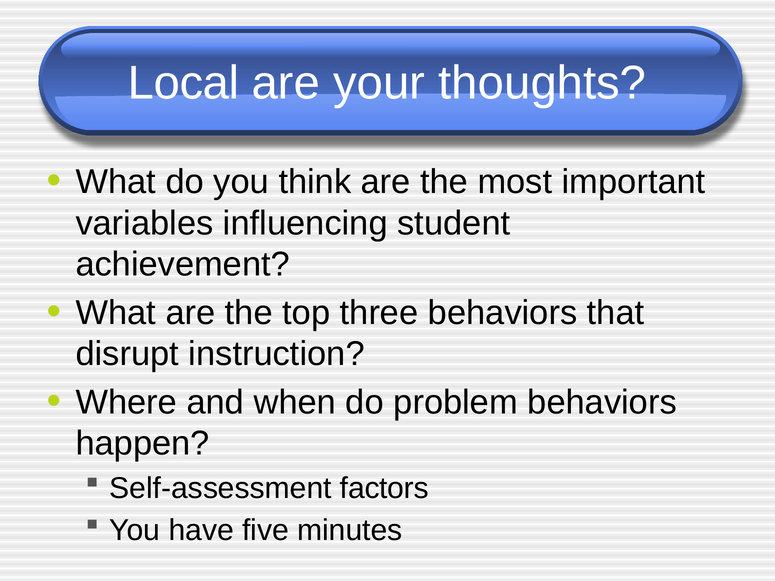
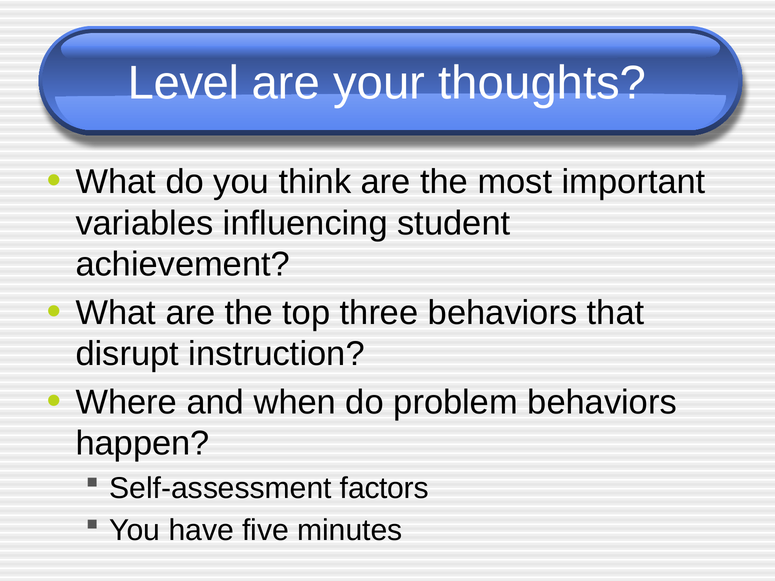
Local: Local -> Level
